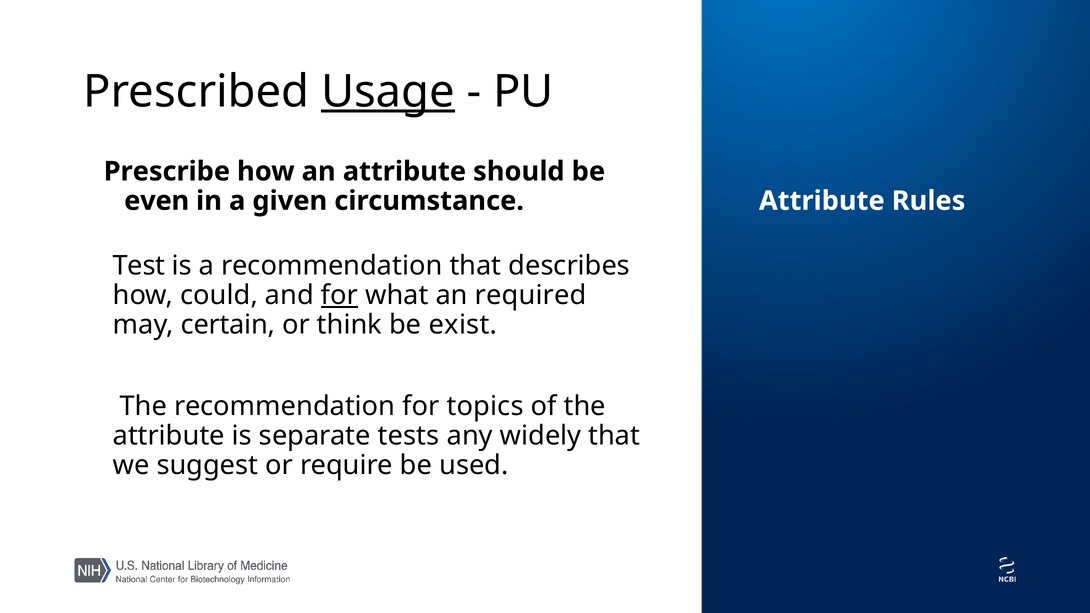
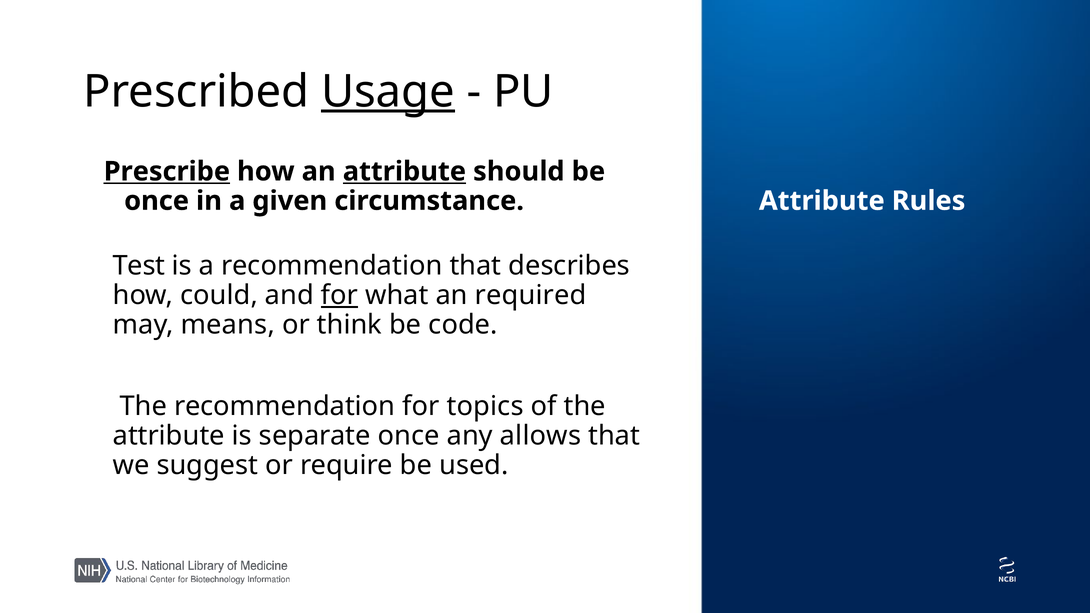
Prescribe underline: none -> present
attribute at (404, 171) underline: none -> present
even at (157, 201): even -> once
certain: certain -> means
exist: exist -> code
separate tests: tests -> once
widely: widely -> allows
